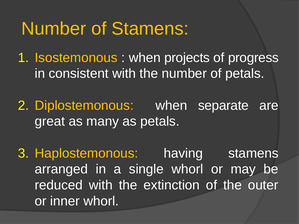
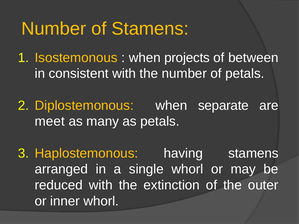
progress: progress -> between
great: great -> meet
